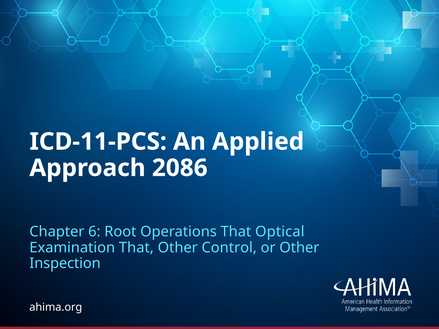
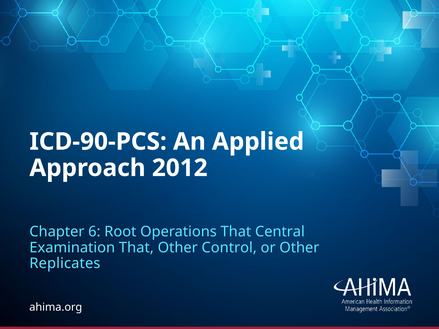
ICD-11-PCS: ICD-11-PCS -> ICD-90-PCS
2086: 2086 -> 2012
Optical: Optical -> Central
Inspection: Inspection -> Replicates
